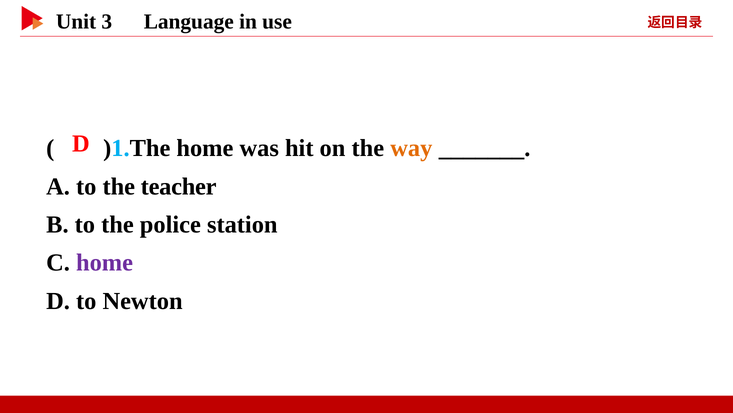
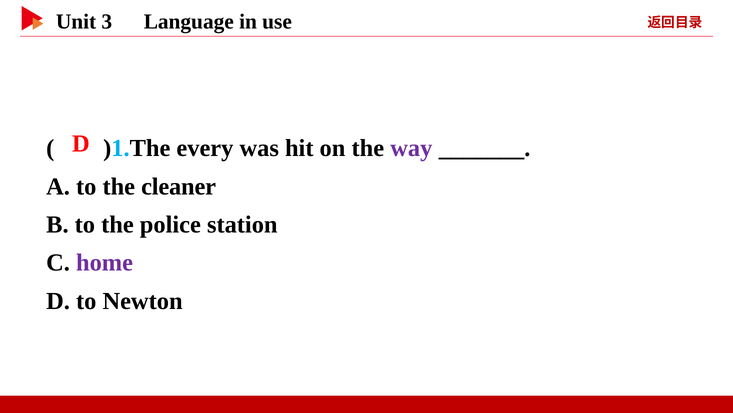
)1.The home: home -> every
way colour: orange -> purple
teacher: teacher -> cleaner
